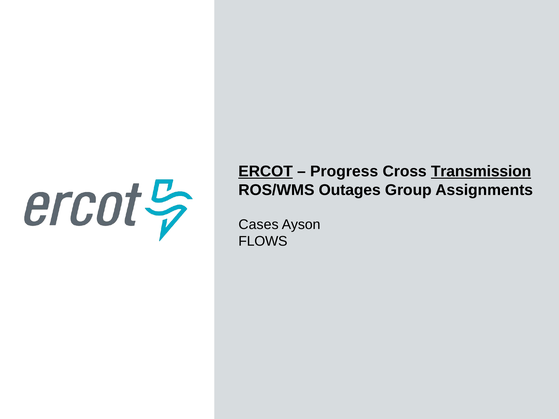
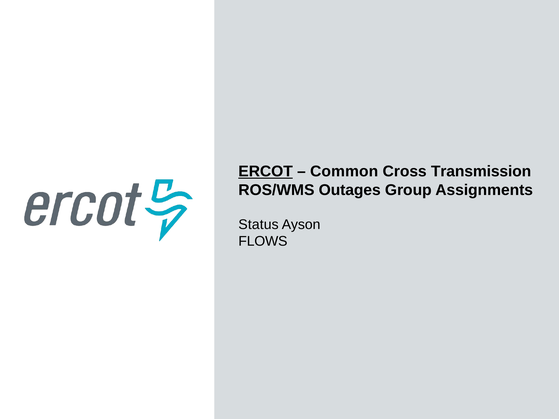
Progress: Progress -> Common
Transmission underline: present -> none
Cases: Cases -> Status
